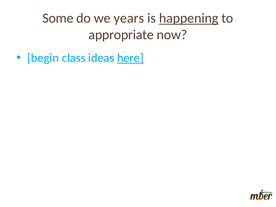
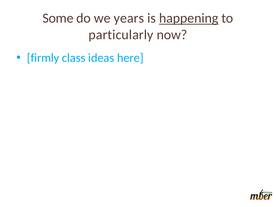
appropriate: appropriate -> particularly
begin: begin -> firmly
here underline: present -> none
